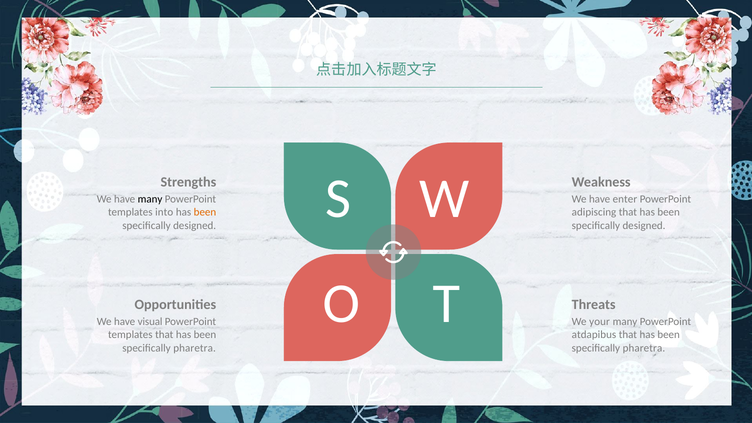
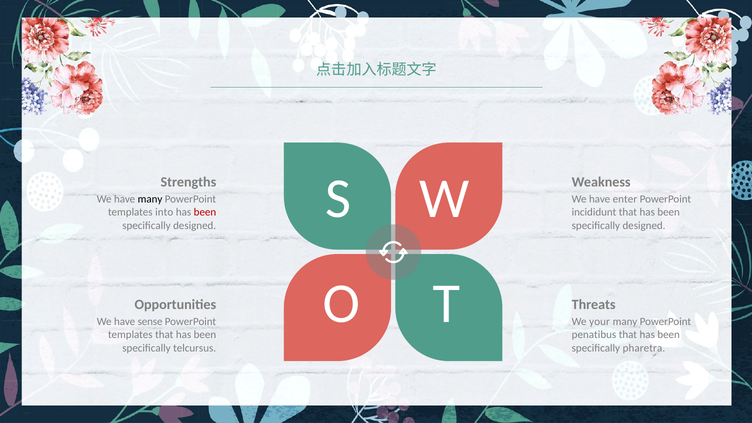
been at (205, 212) colour: orange -> red
adipiscing: adipiscing -> incididunt
visual: visual -> sense
atdapibus: atdapibus -> penatibus
pharetra at (195, 348): pharetra -> telcursus
